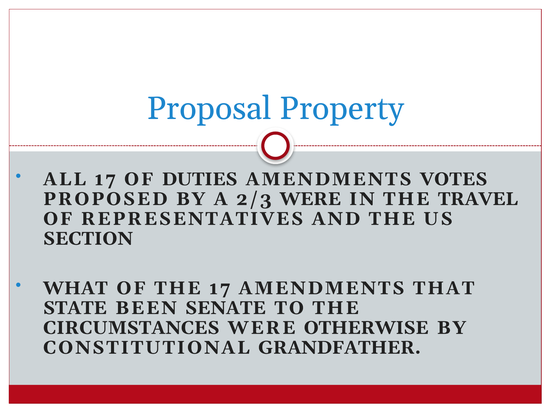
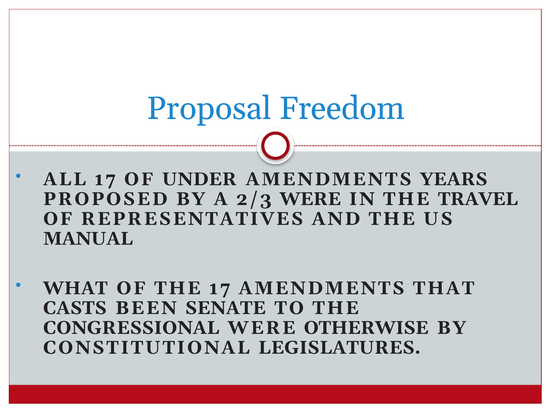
Property: Property -> Freedom
DUTIES: DUTIES -> UNDER
VOTES: VOTES -> YEARS
SECTION: SECTION -> MANUAL
STATE: STATE -> CASTS
CIRCUMSTANCES: CIRCUMSTANCES -> CONGRESSIONAL
GRANDFATHER: GRANDFATHER -> LEGISLATURES
